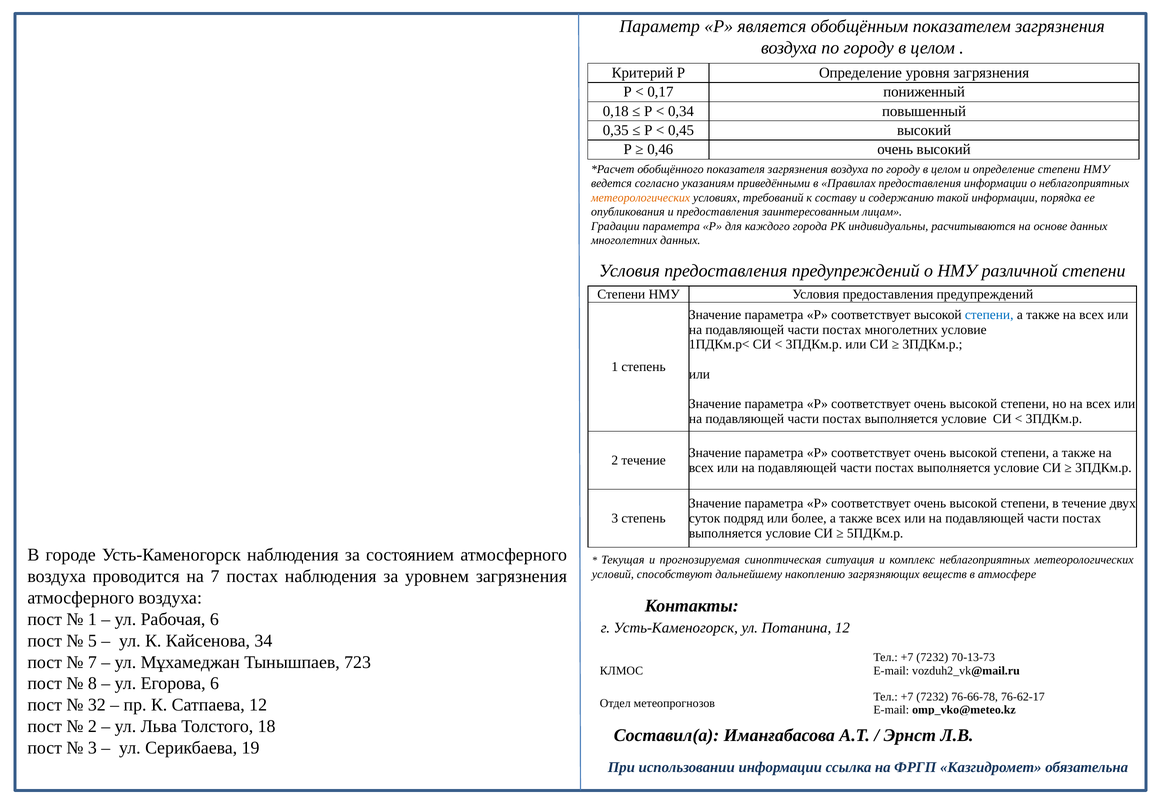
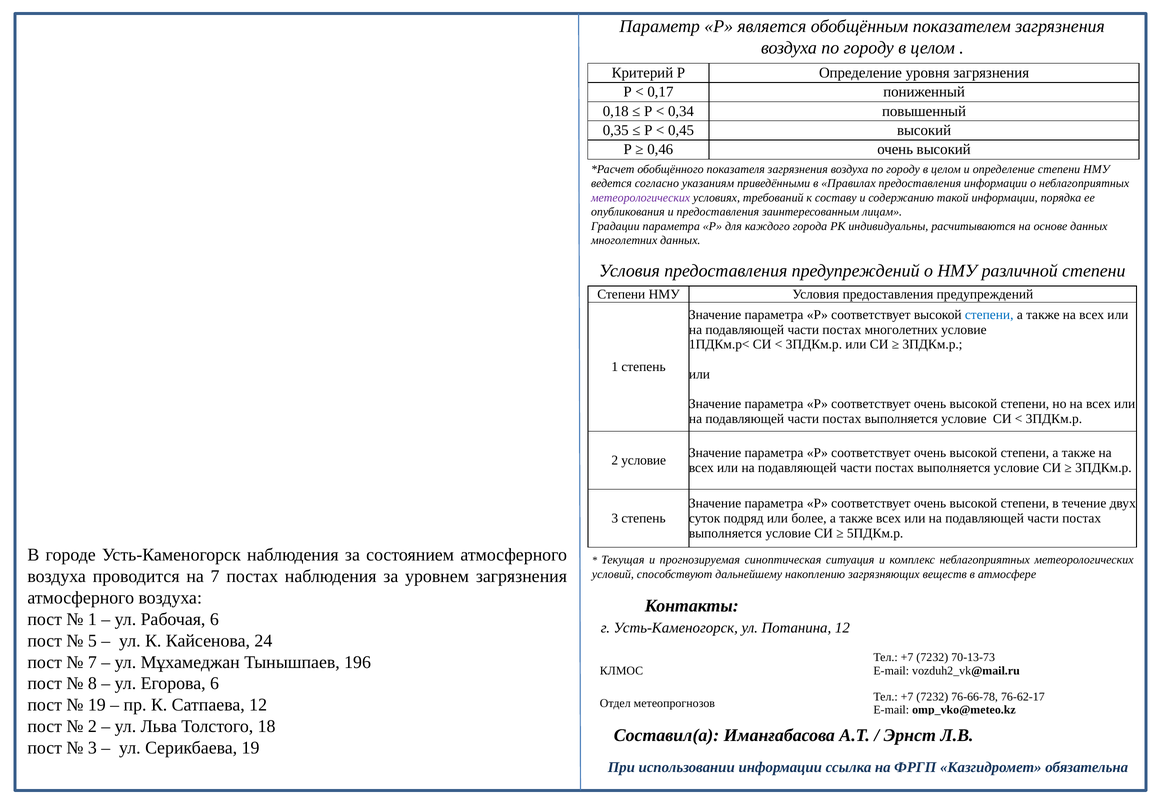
метеорологических at (641, 198) colour: orange -> purple
2 течение: течение -> условие
34: 34 -> 24
723: 723 -> 196
32 at (97, 705): 32 -> 19
